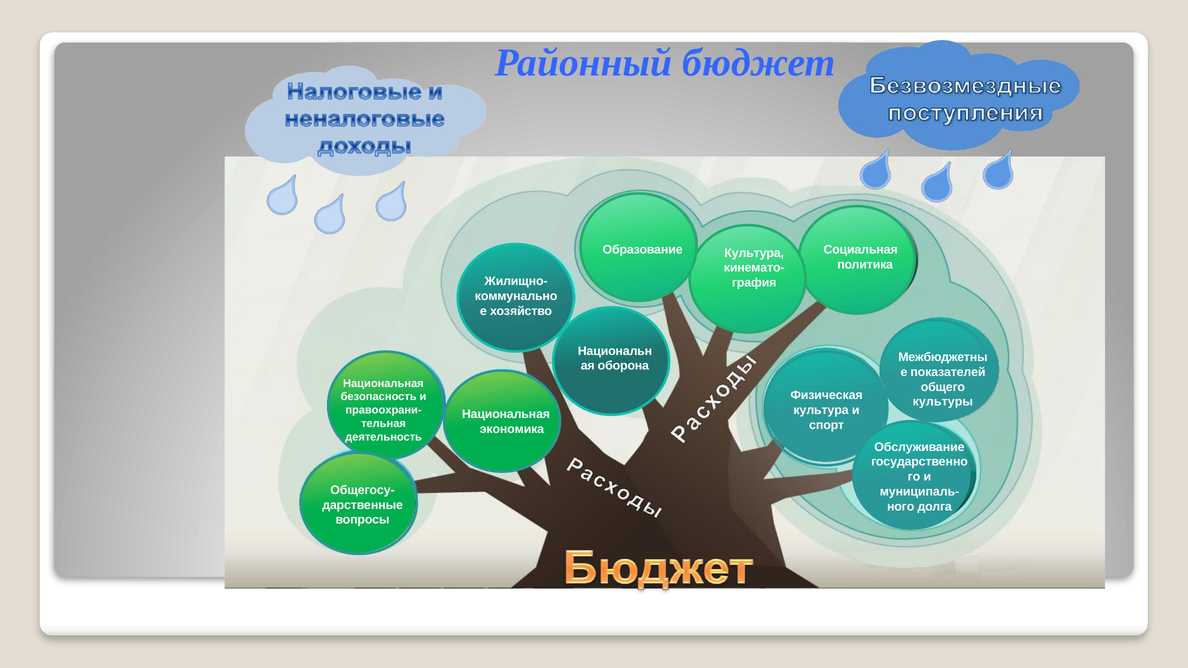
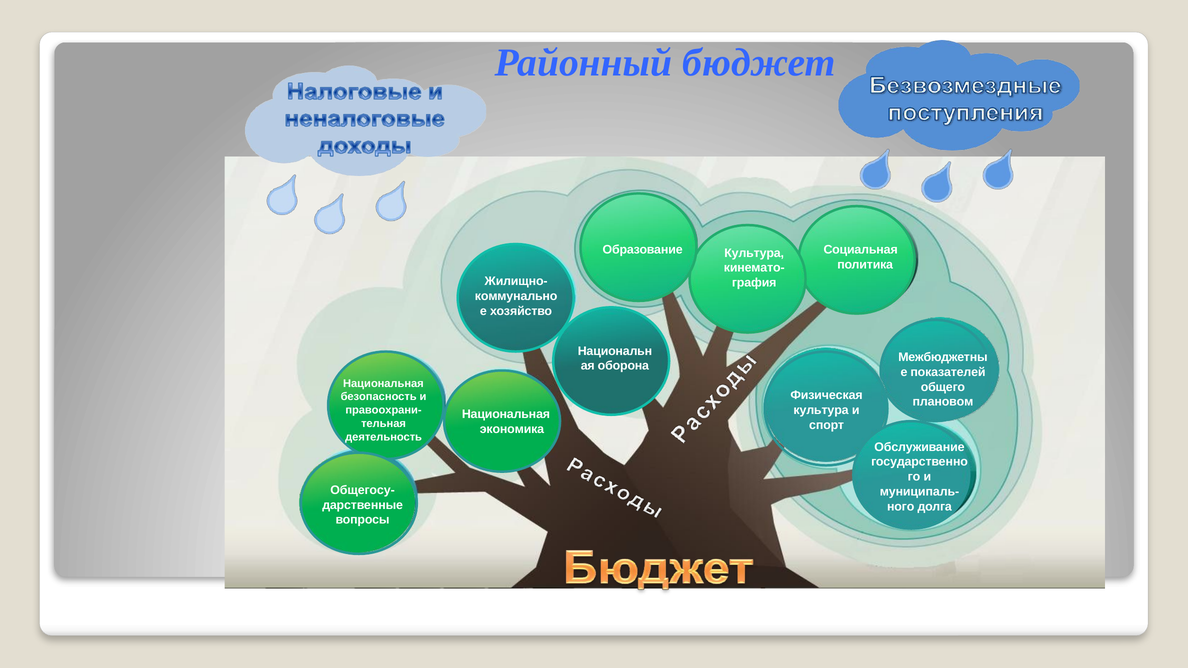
культуры: культуры -> плановом
